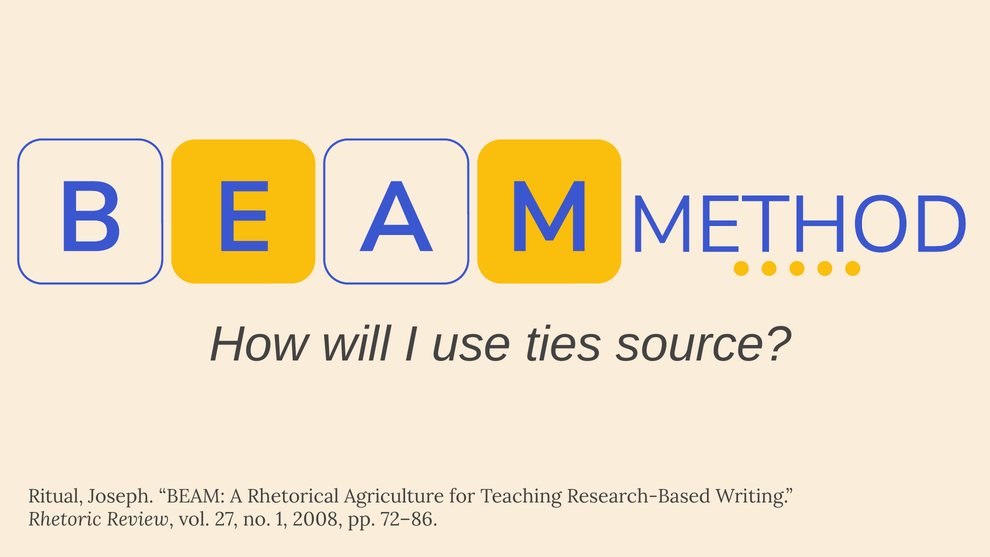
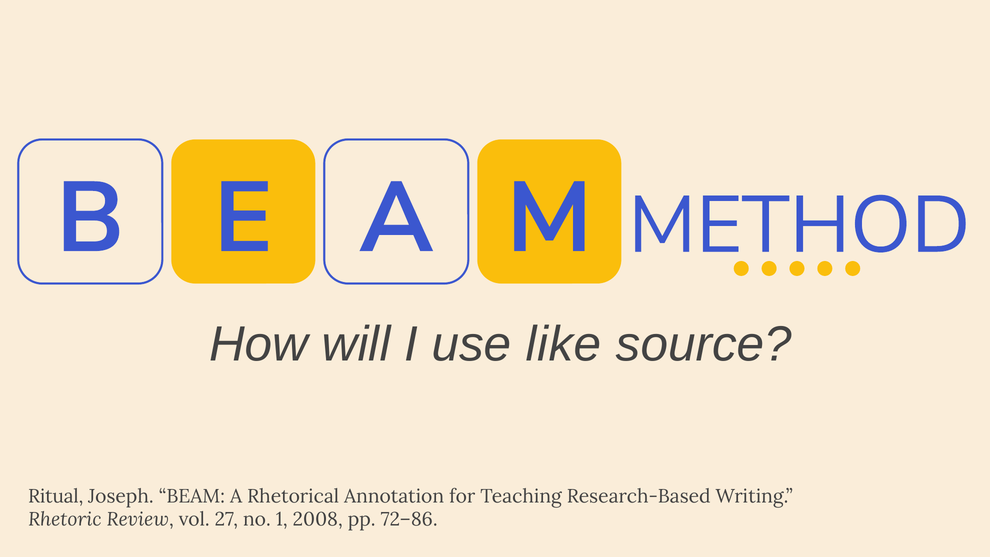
ties: ties -> like
Agriculture: Agriculture -> Annotation
